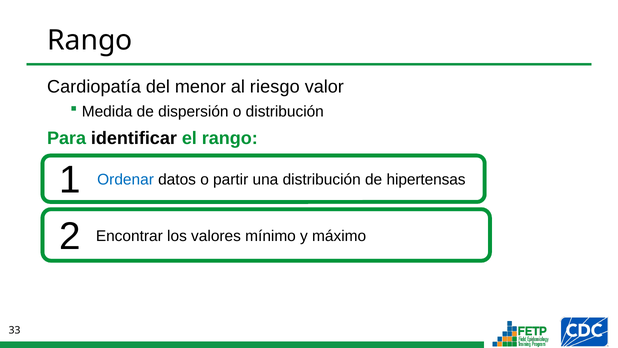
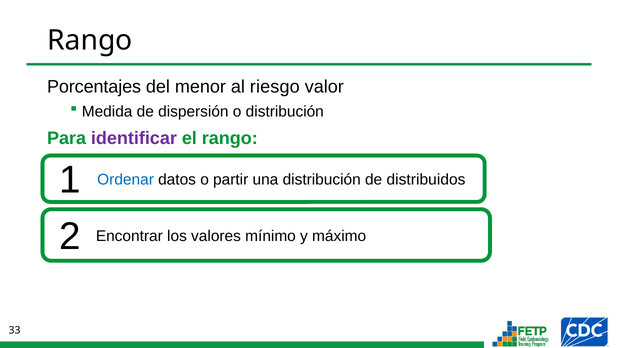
Cardiopatía: Cardiopatía -> Porcentajes
identificar colour: black -> purple
hipertensas: hipertensas -> distribuidos
